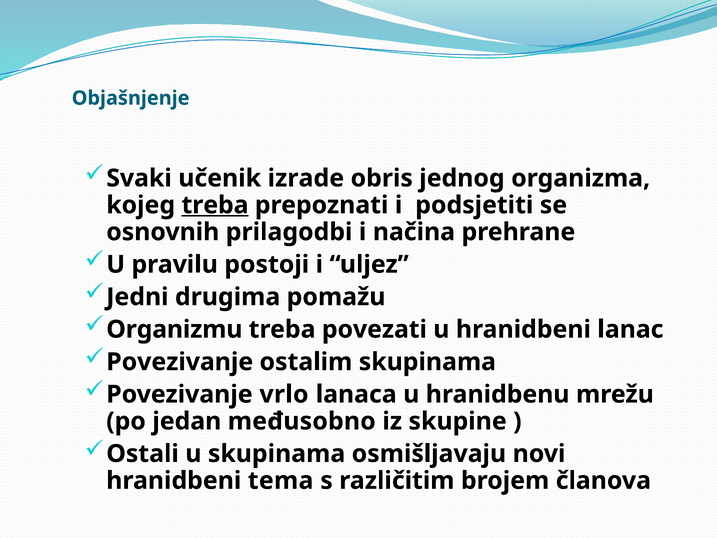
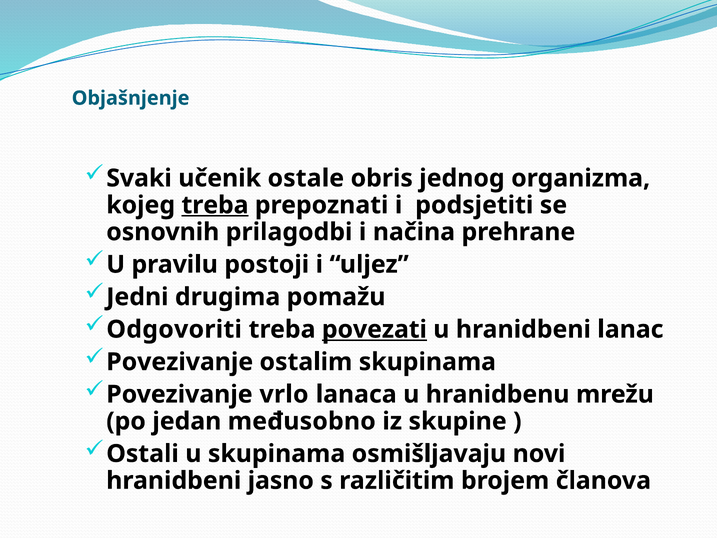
izrade: izrade -> ostale
Organizmu: Organizmu -> Odgovoriti
povezati underline: none -> present
tema: tema -> jasno
